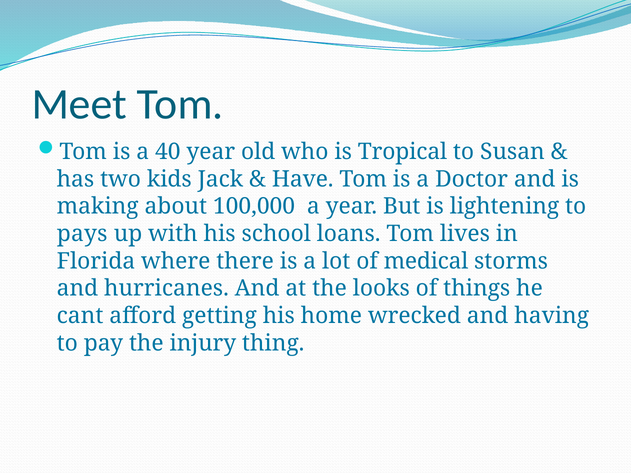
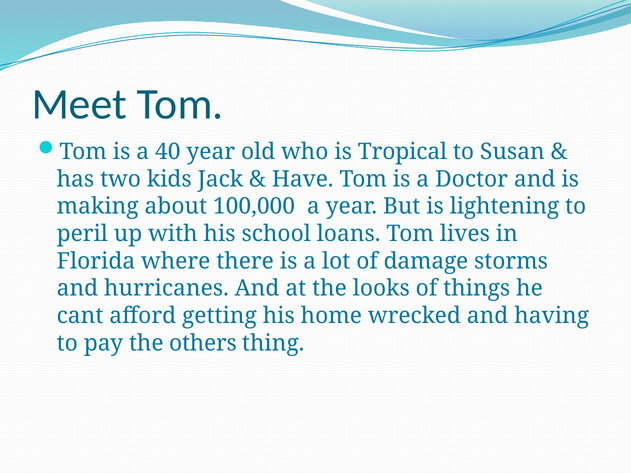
pays: pays -> peril
medical: medical -> damage
injury: injury -> others
